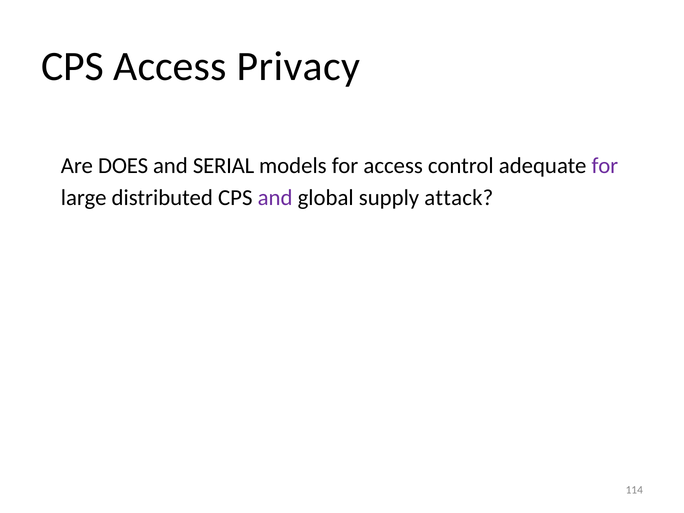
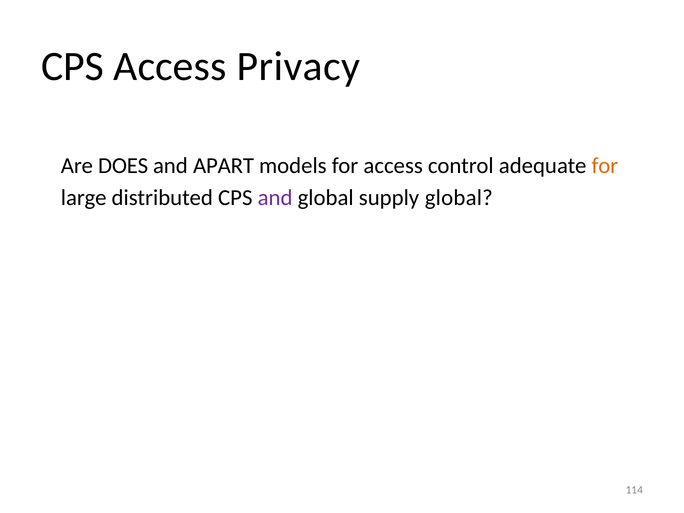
SERIAL: SERIAL -> APART
for at (605, 166) colour: purple -> orange
supply attack: attack -> global
